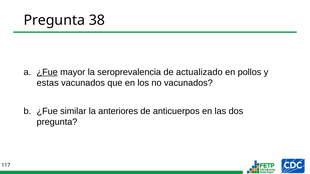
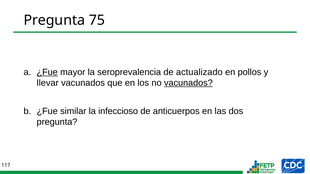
38: 38 -> 75
estas: estas -> llevar
vacunados at (188, 83) underline: none -> present
anteriores: anteriores -> infeccioso
